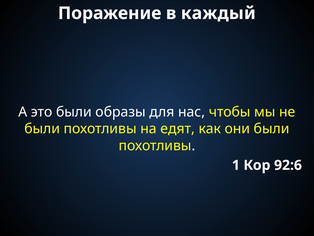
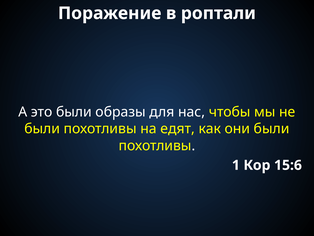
каждый: каждый -> роптали
92:6: 92:6 -> 15:6
